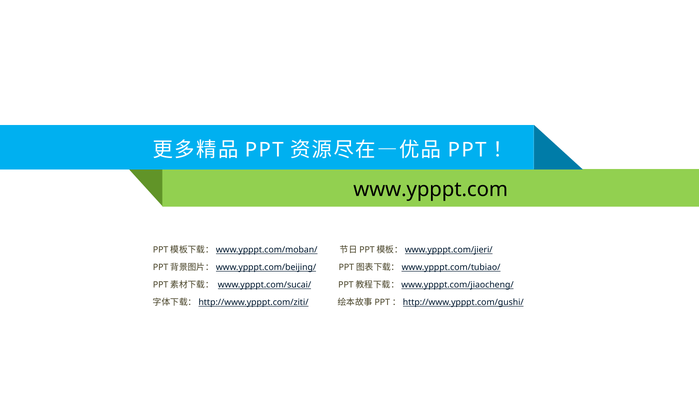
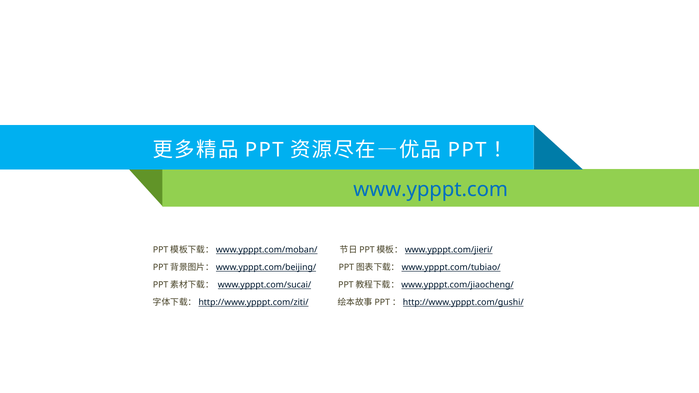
www.ypppt.com colour: black -> blue
